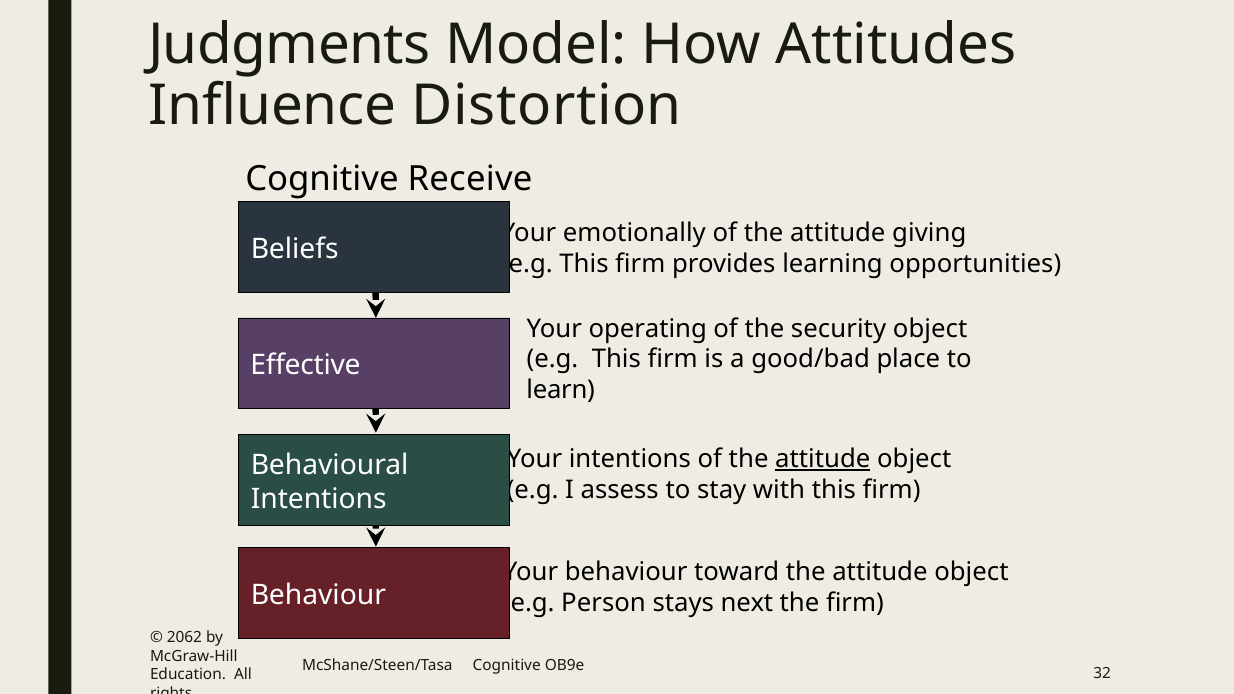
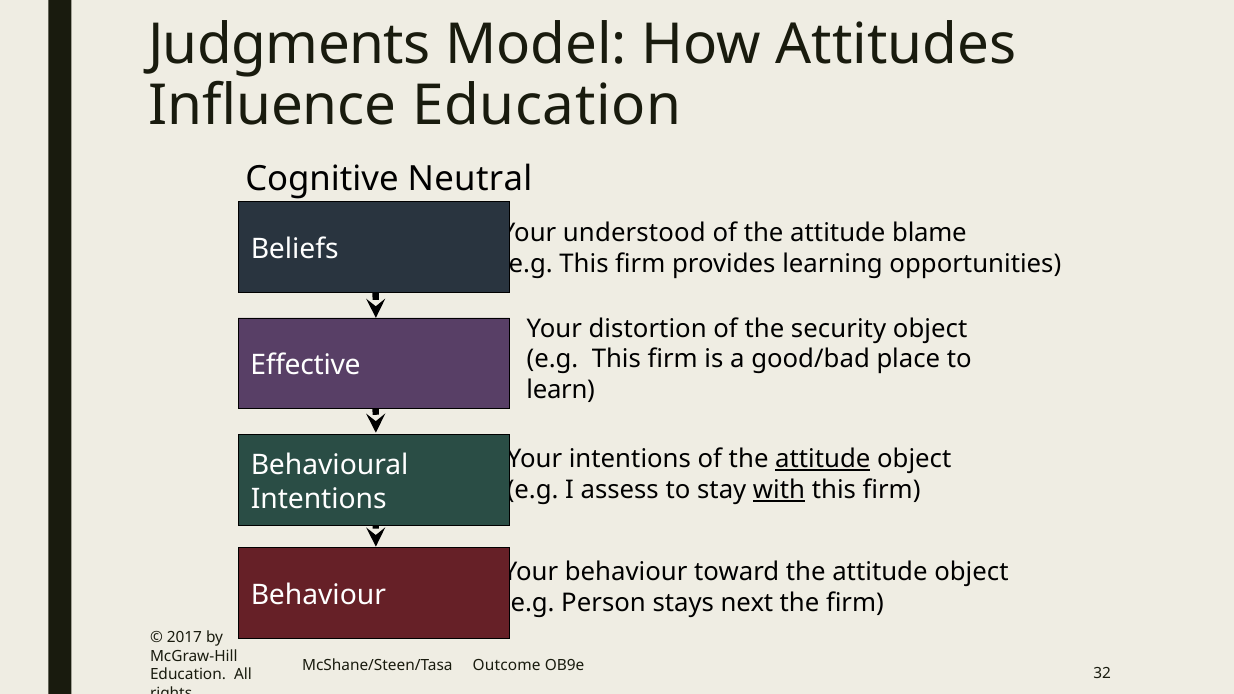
Influence Distortion: Distortion -> Education
Receive: Receive -> Neutral
emotionally: emotionally -> understood
giving: giving -> blame
operating: operating -> distortion
with underline: none -> present
2062: 2062 -> 2017
McShane/Steen/Tasa Cognitive: Cognitive -> Outcome
